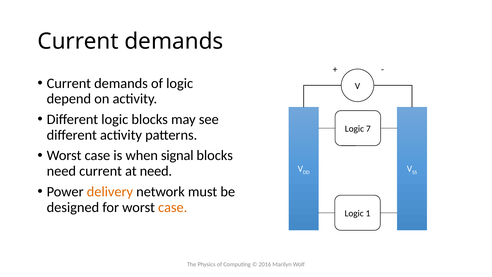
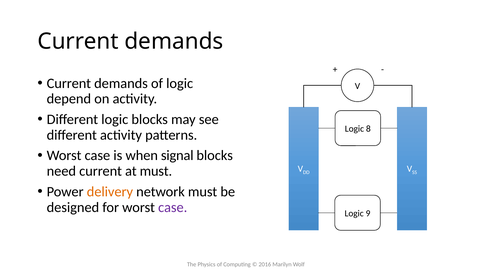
7: 7 -> 8
at need: need -> must
case at (173, 207) colour: orange -> purple
1: 1 -> 9
